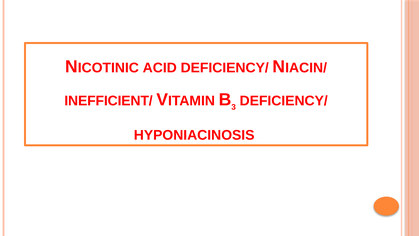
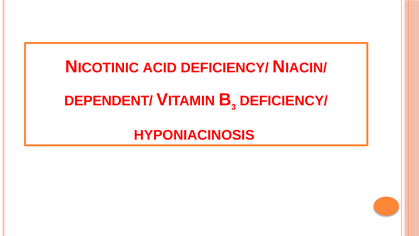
INEFFICIENT/: INEFFICIENT/ -> DEPENDENT/
